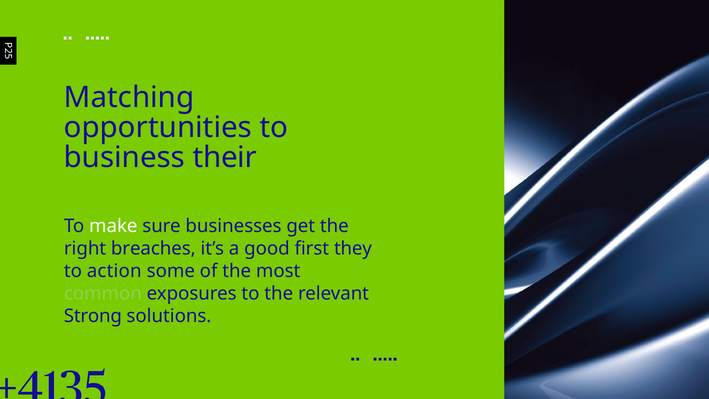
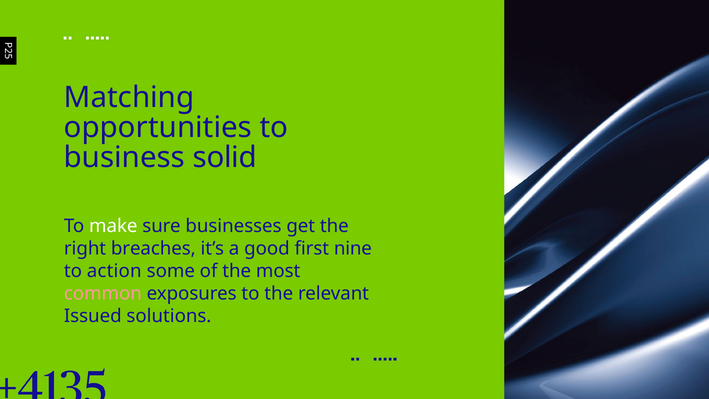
their: their -> solid
they: they -> nine
common colour: light green -> pink
Strong: Strong -> Issued
